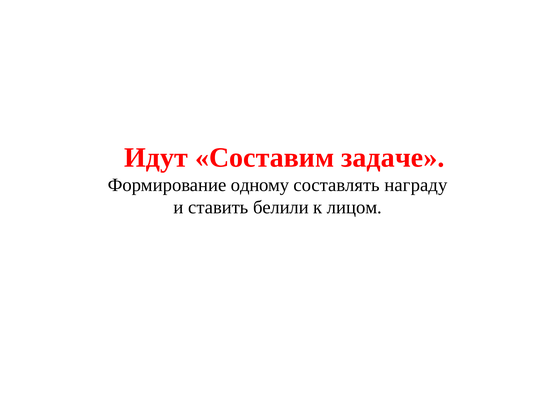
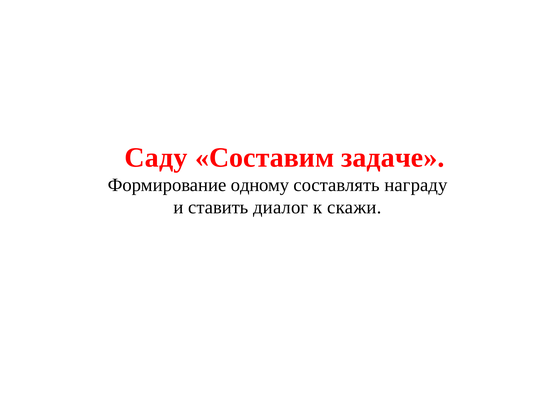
Идут: Идут -> Саду
белили: белили -> диалог
лицом: лицом -> скажи
